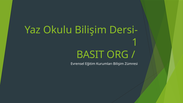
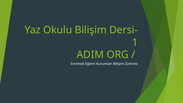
BASIT: BASIT -> ADIM
